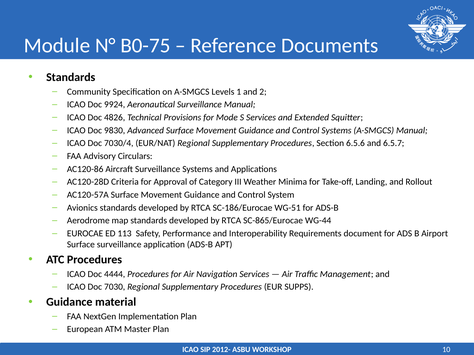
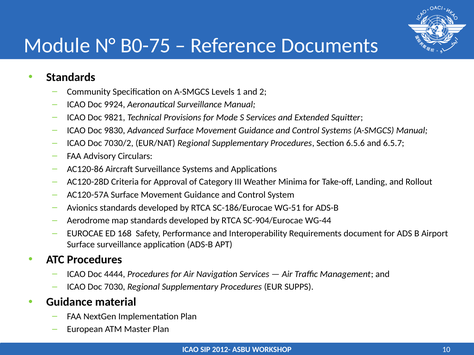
4826: 4826 -> 9821
7030/4: 7030/4 -> 7030/2
SC-865/Eurocae: SC-865/Eurocae -> SC-904/Eurocae
113: 113 -> 168
